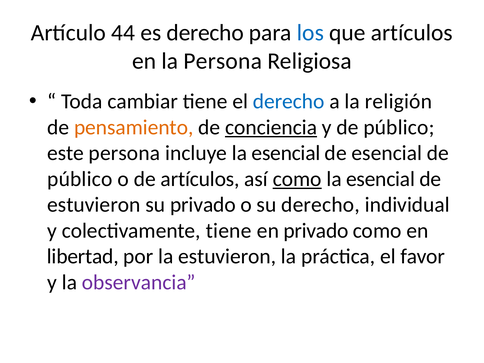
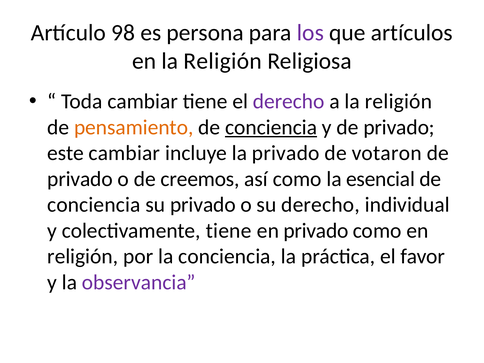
44: 44 -> 98
es derecho: derecho -> persona
los colour: blue -> purple
en la Persona: Persona -> Religión
derecho at (289, 102) colour: blue -> purple
y de público: público -> privado
este persona: persona -> cambiar
incluye la esencial: esencial -> privado
de esencial: esencial -> votaron
público at (80, 179): público -> privado
de artículos: artículos -> creemos
como at (297, 179) underline: present -> none
estuvieron at (94, 205): estuvieron -> conciencia
libertad at (83, 256): libertad -> religión
la estuvieron: estuvieron -> conciencia
